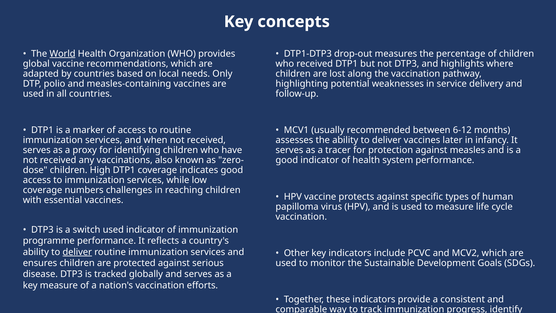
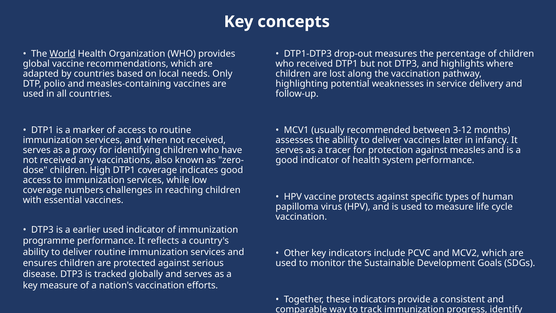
6-12: 6-12 -> 3-12
switch: switch -> earlier
deliver at (77, 252) underline: present -> none
